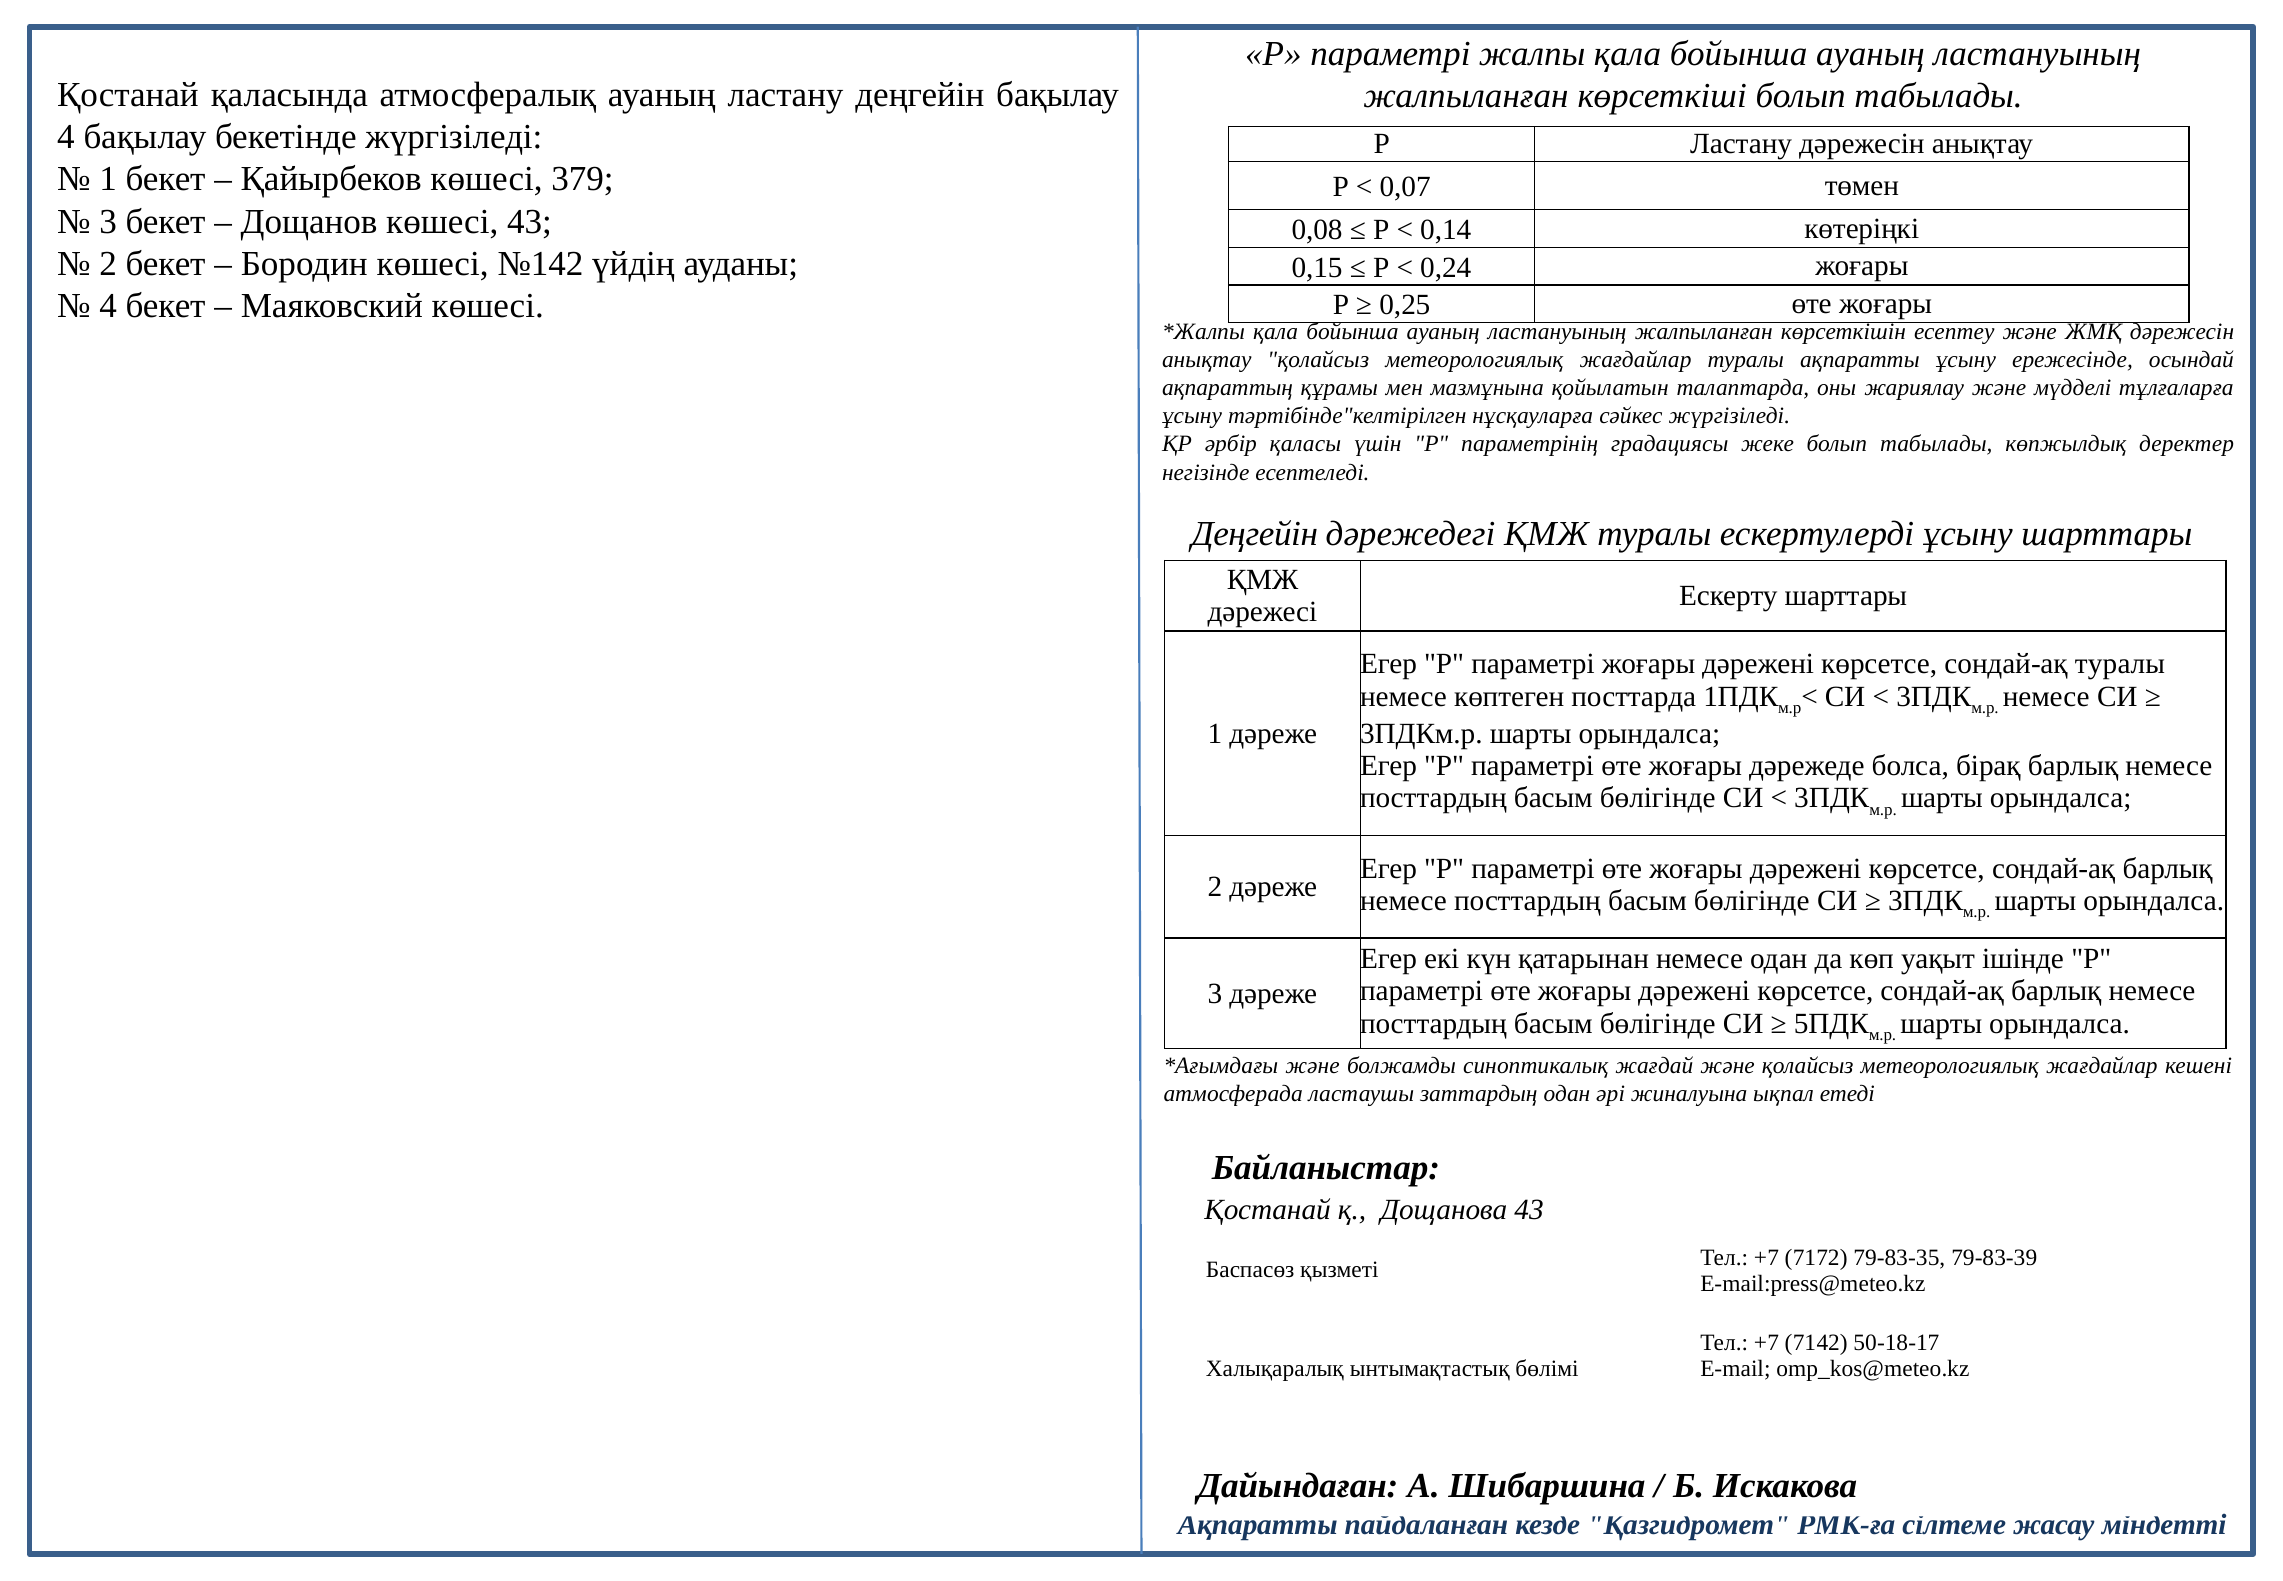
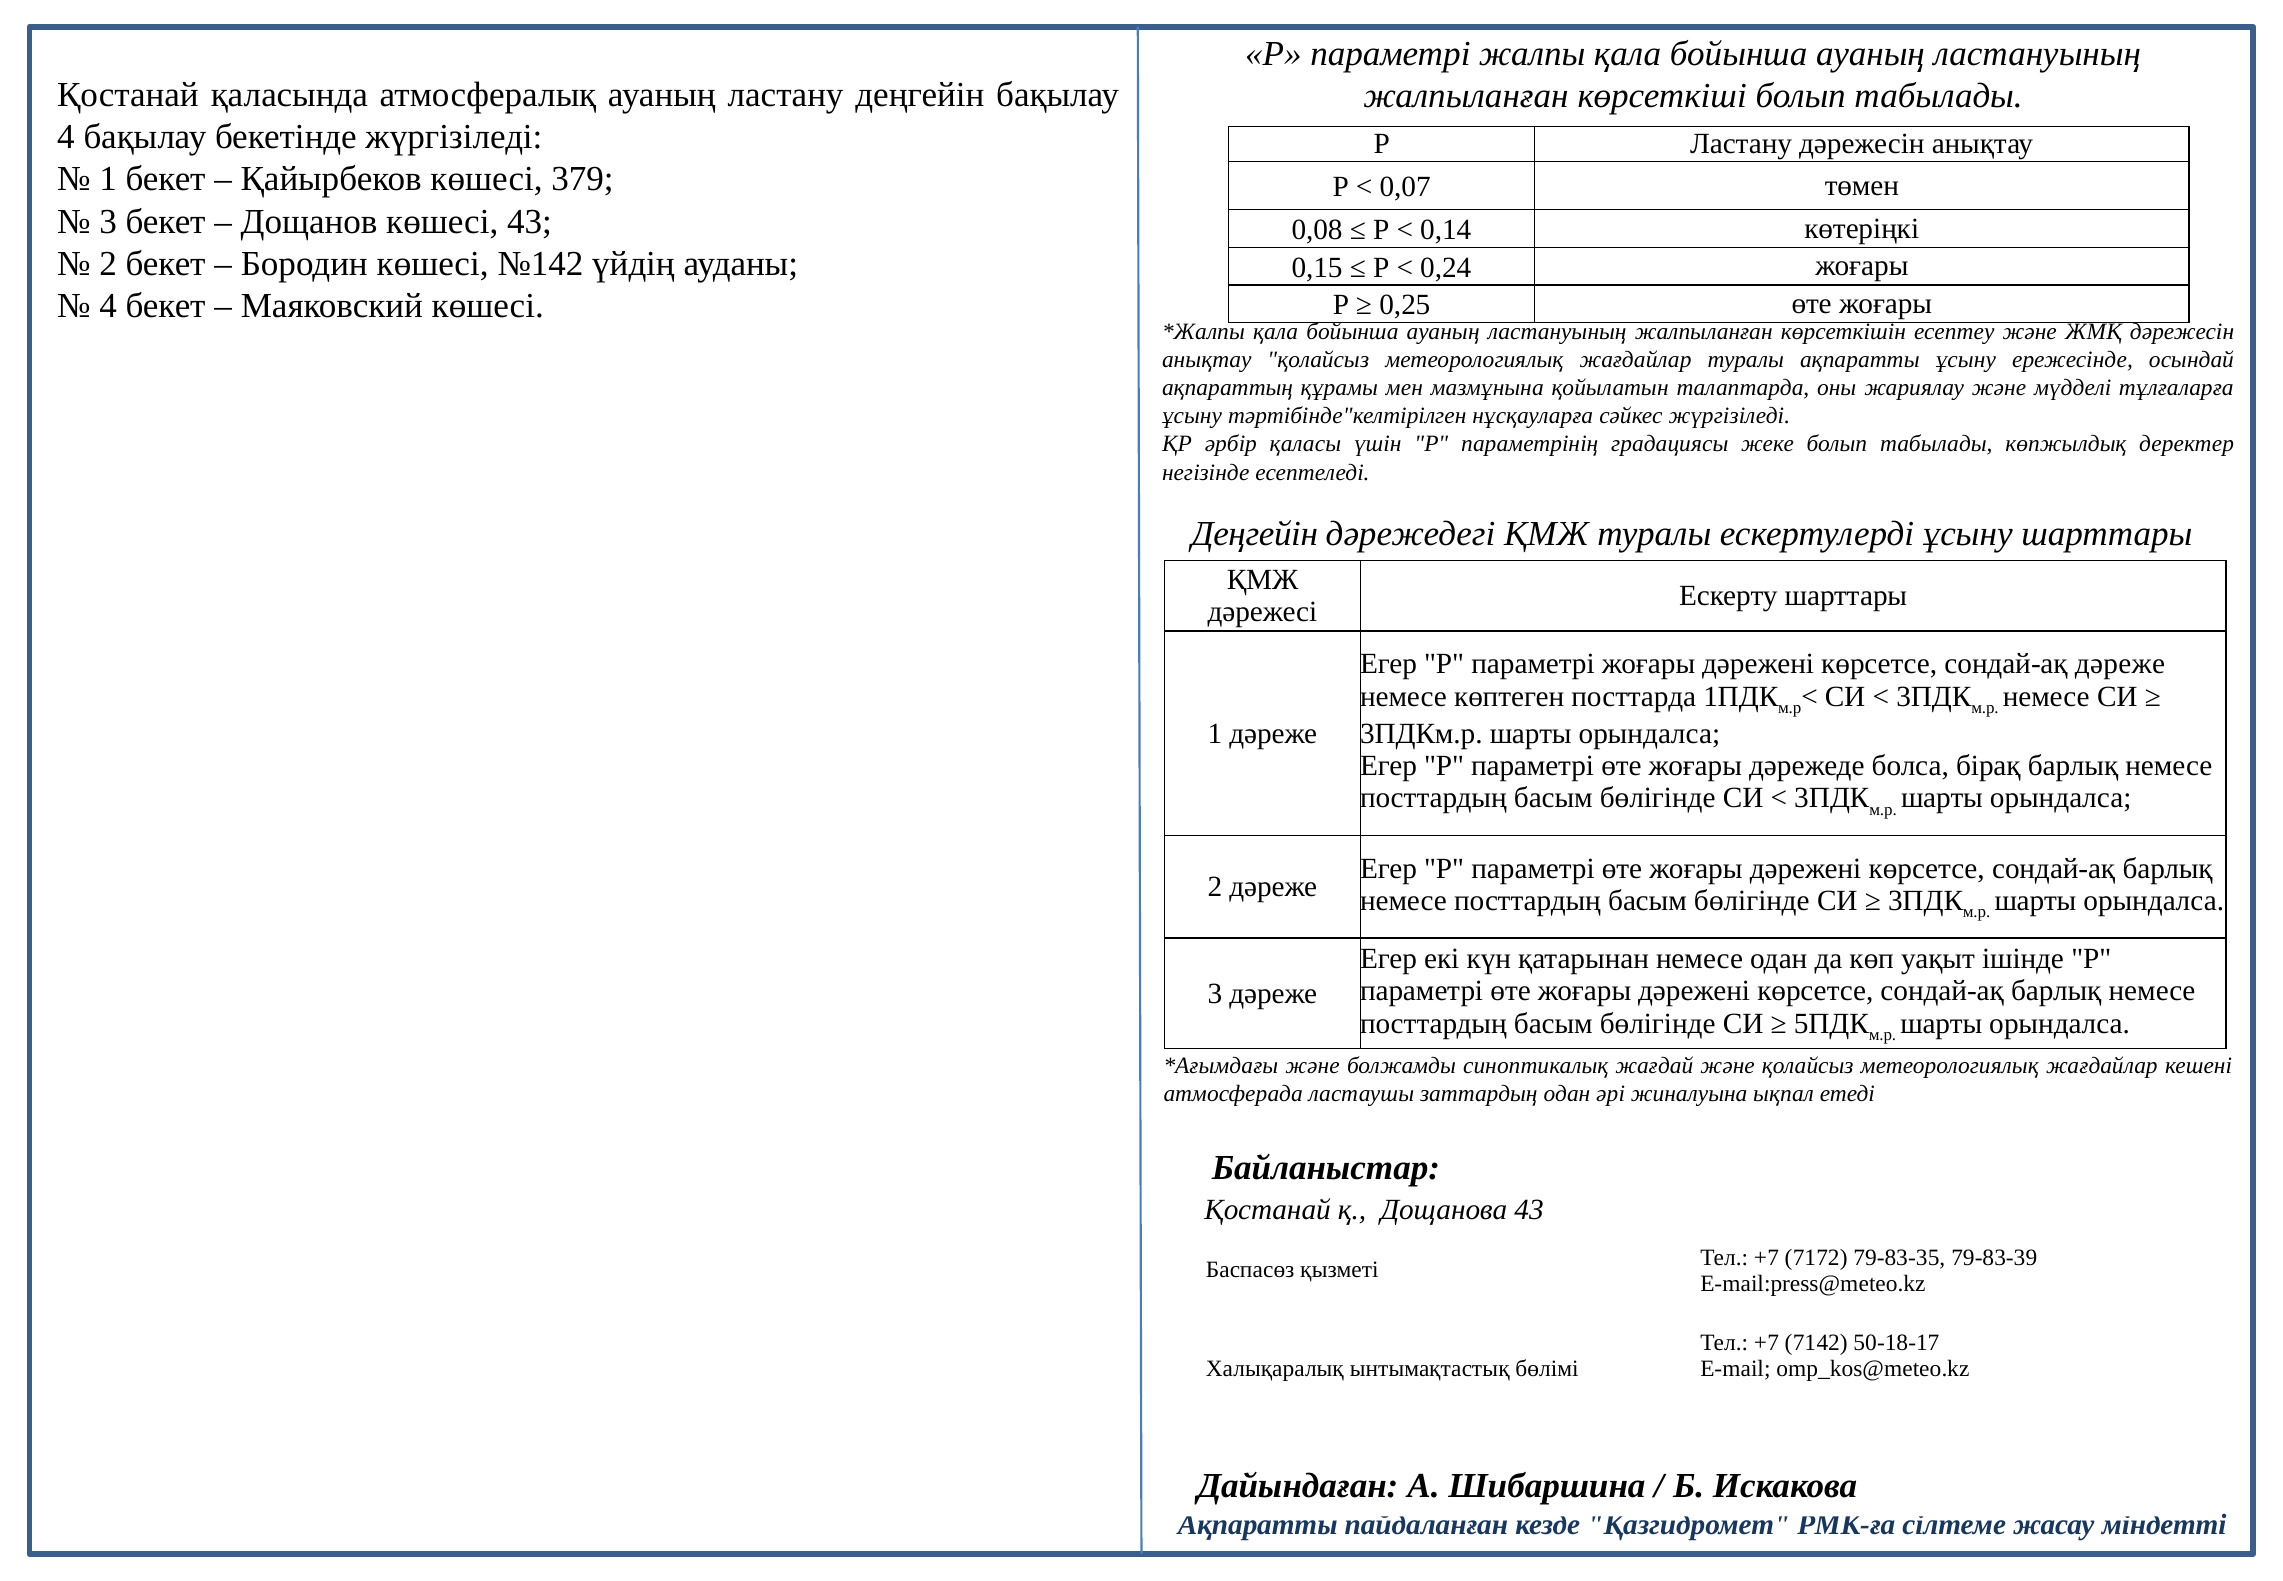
сондай-ақ туралы: туралы -> дәреже
